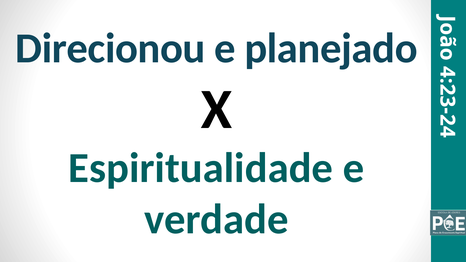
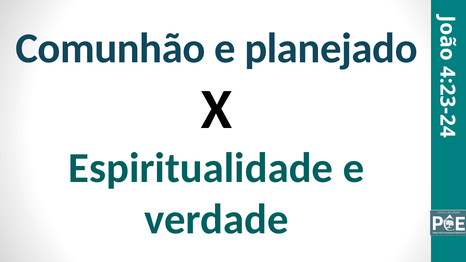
Direcionou: Direcionou -> Comunhão
